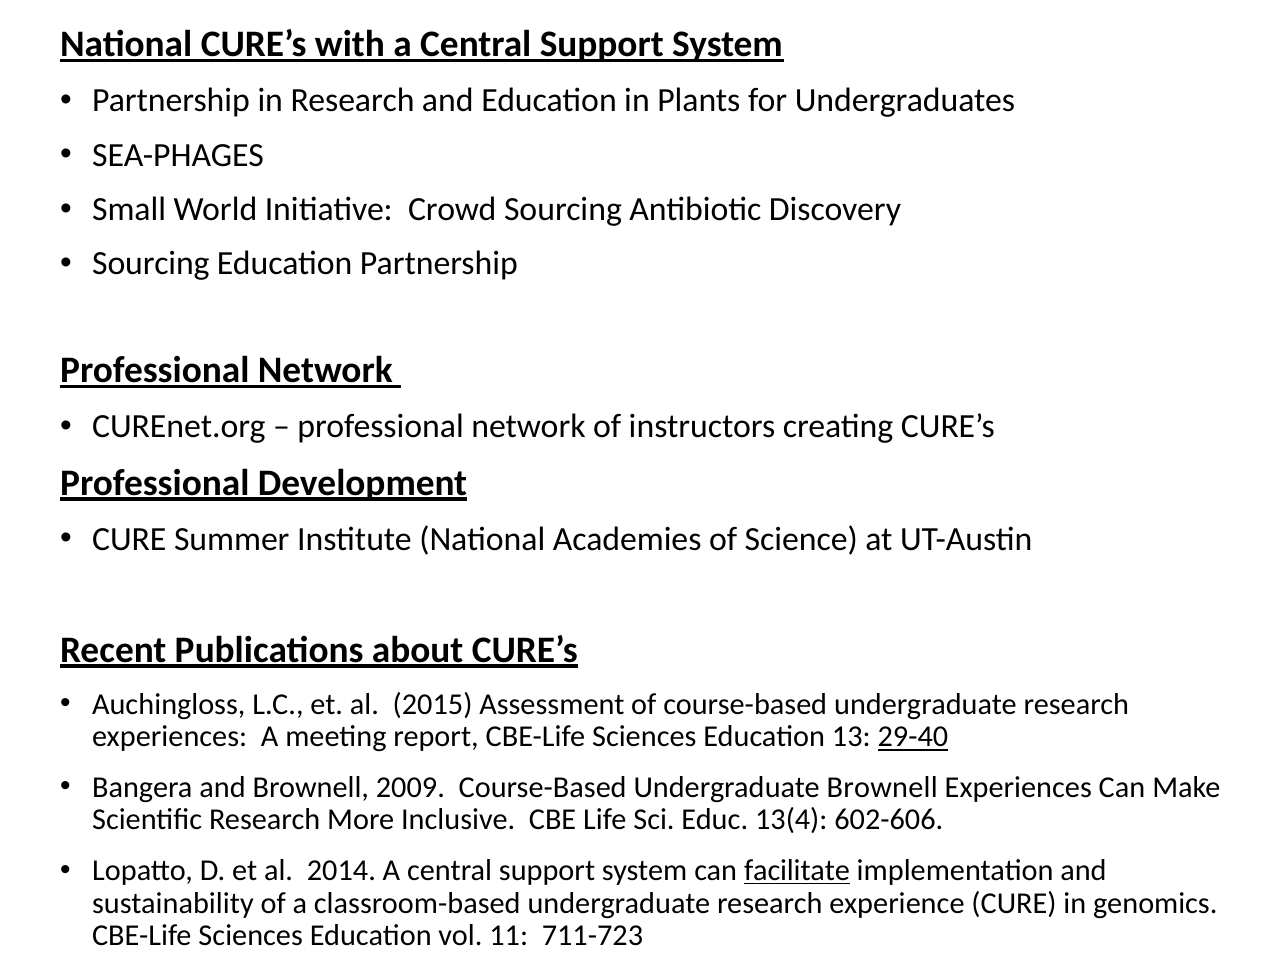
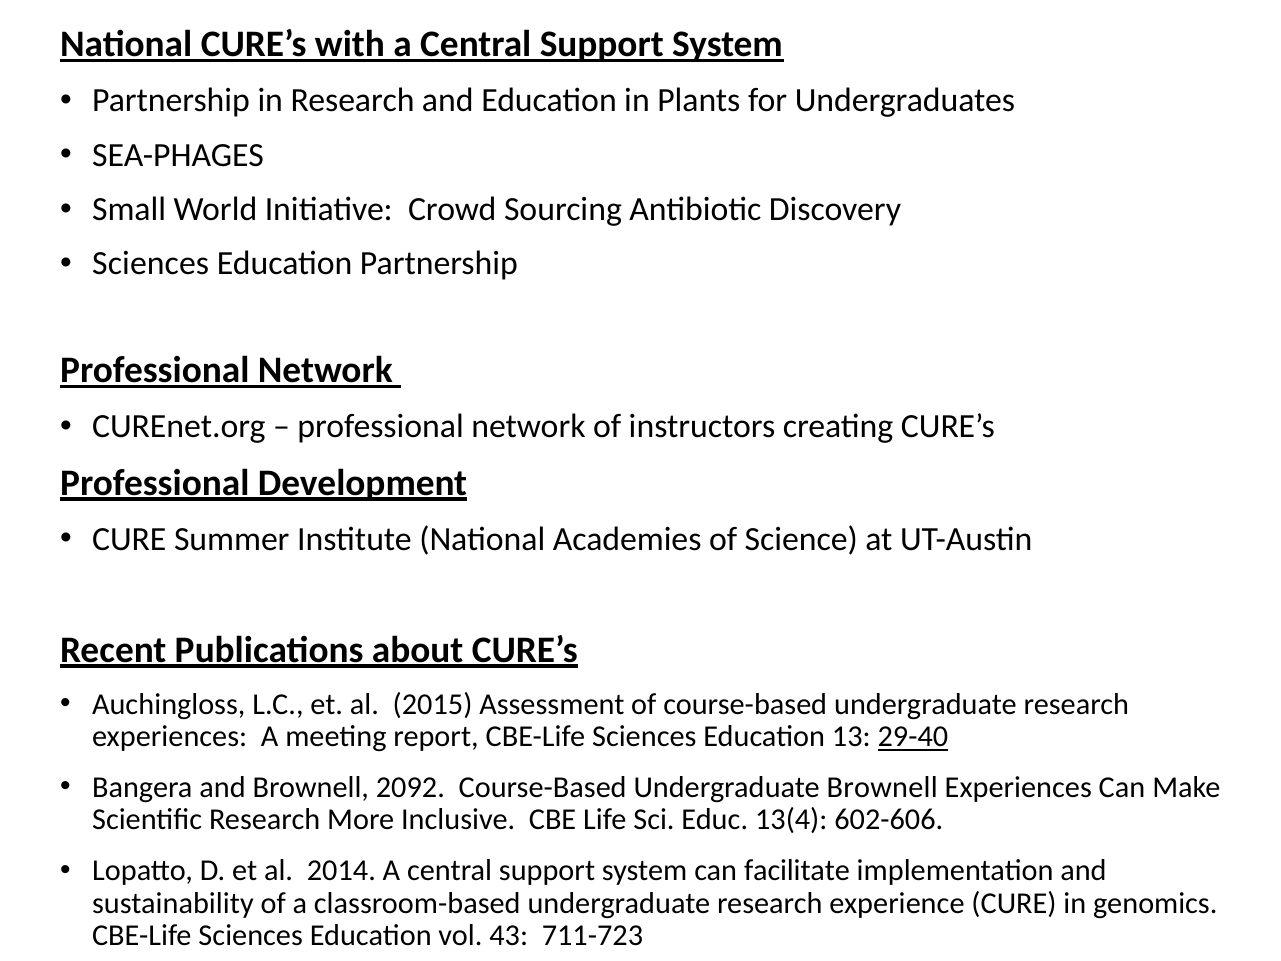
Sourcing at (151, 264): Sourcing -> Sciences
2009: 2009 -> 2092
facilitate underline: present -> none
11: 11 -> 43
